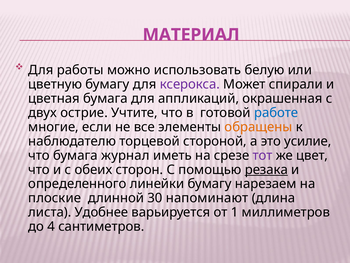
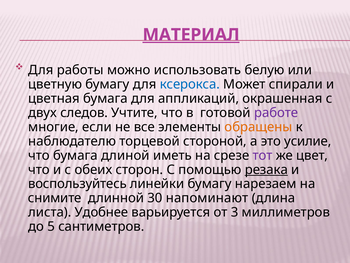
МАТЕРИАЛ underline: none -> present
ксерокса colour: purple -> blue
острие: острие -> следов
работе colour: blue -> purple
журнал: журнал -> длиной
определенного: определенного -> воспользуйтесь
плоские: плоские -> снимите
1: 1 -> 3
4: 4 -> 5
